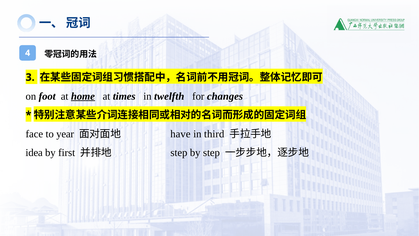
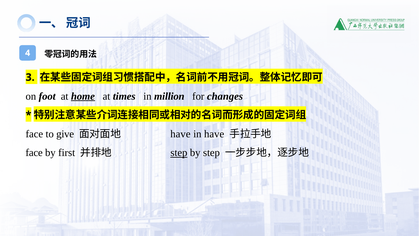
twelfth: twelfth -> million
year: year -> give
in third: third -> have
idea at (34, 153): idea -> face
step at (179, 153) underline: none -> present
